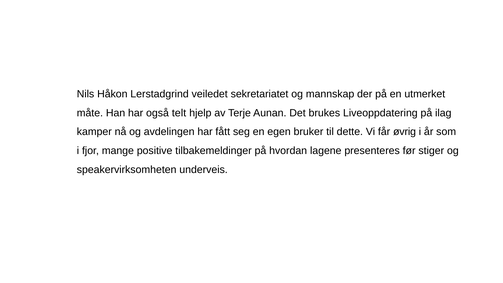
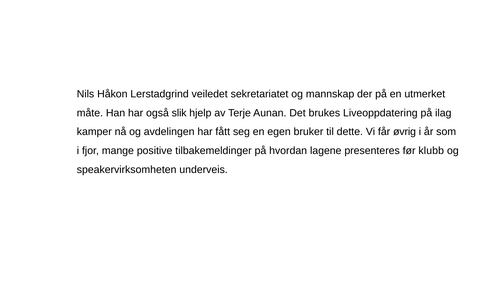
telt: telt -> slik
stiger: stiger -> klubb
